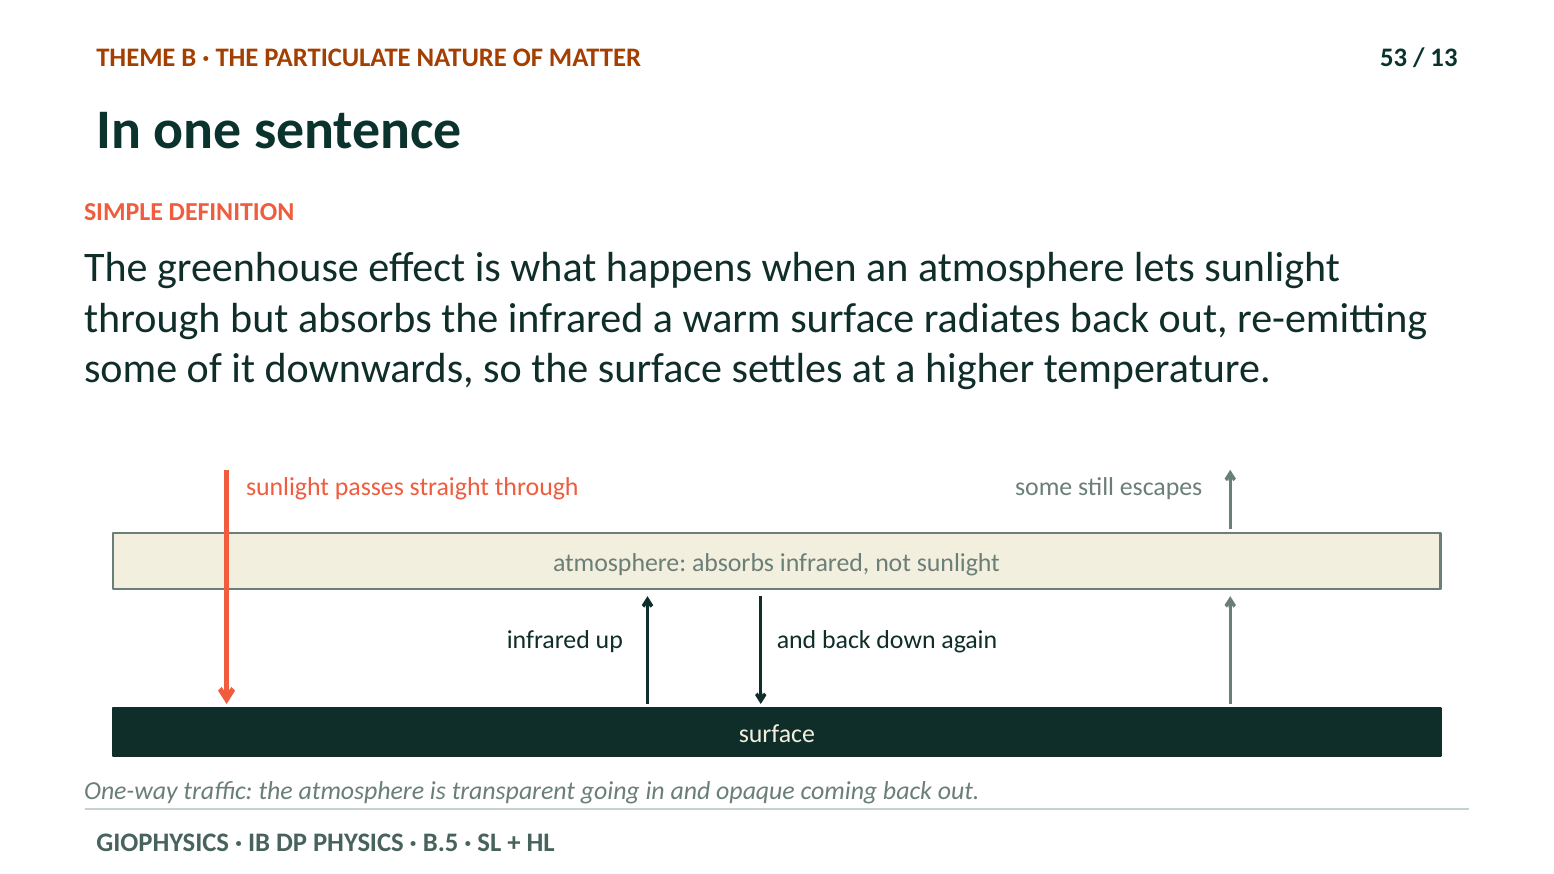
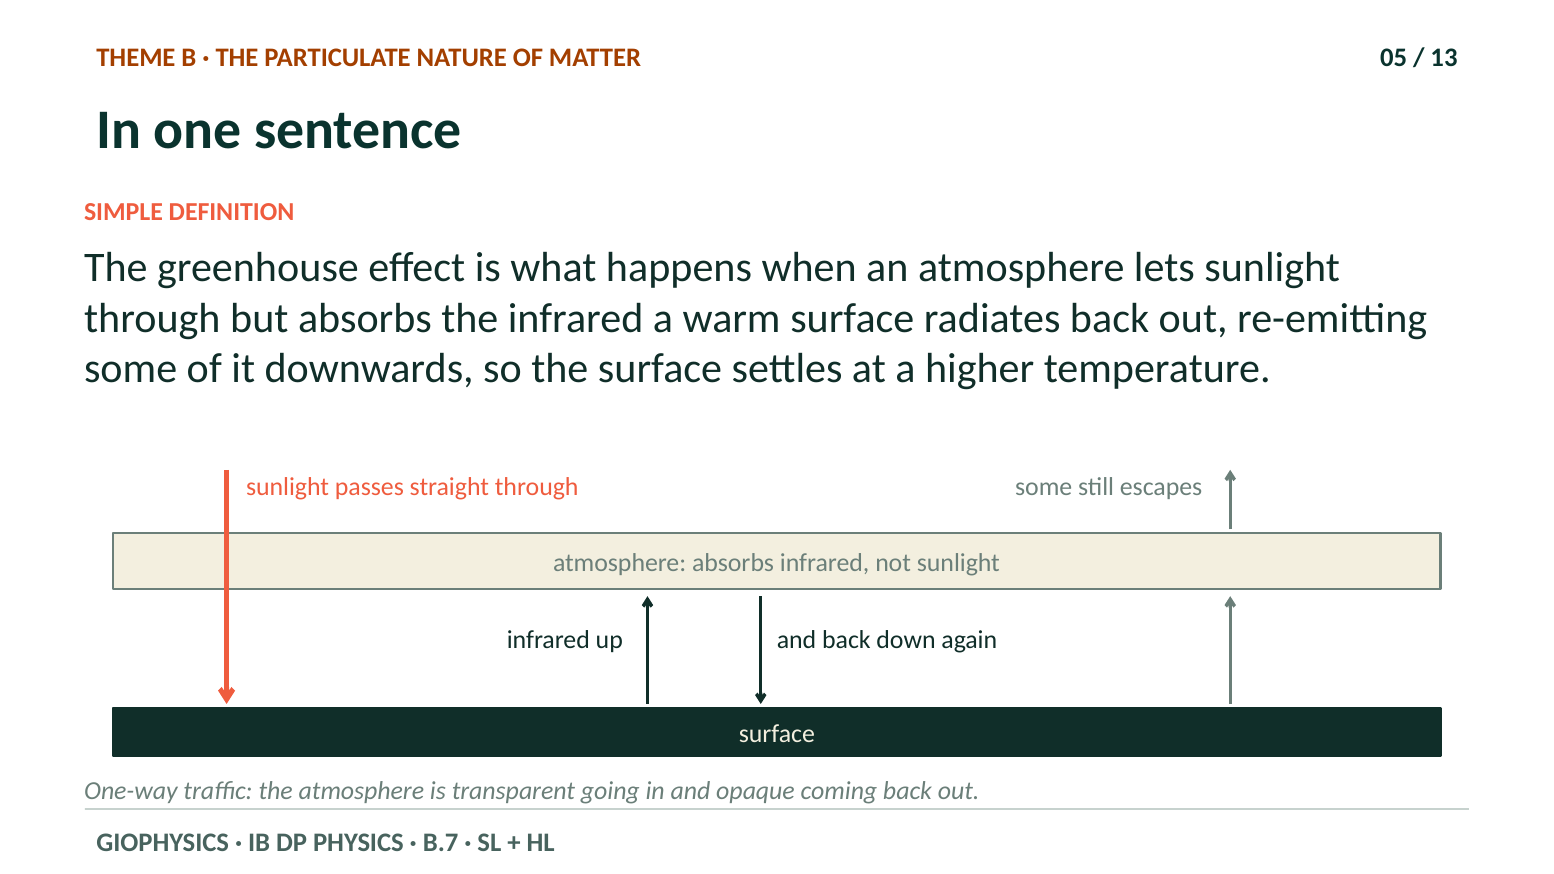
53: 53 -> 05
B.5: B.5 -> B.7
